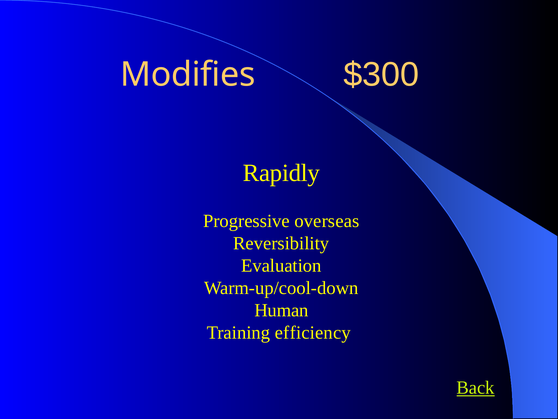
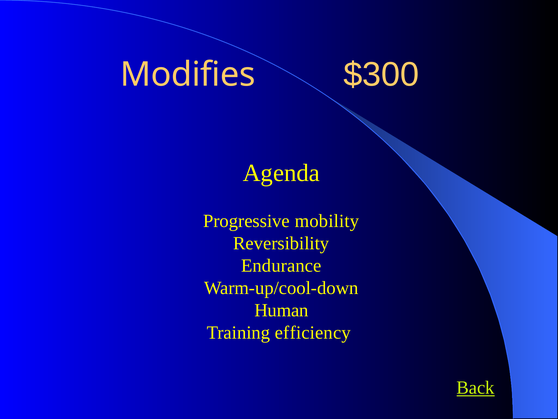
Rapidly: Rapidly -> Agenda
overseas: overseas -> mobility
Evaluation: Evaluation -> Endurance
